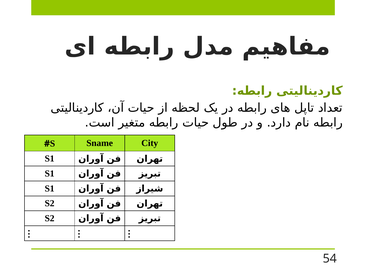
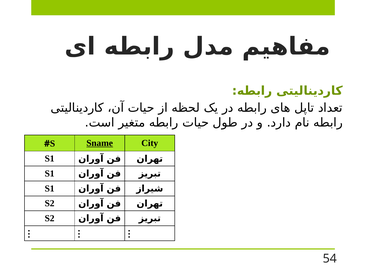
Sname underline: none -> present
